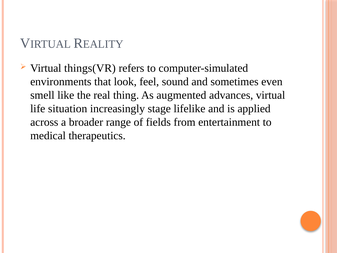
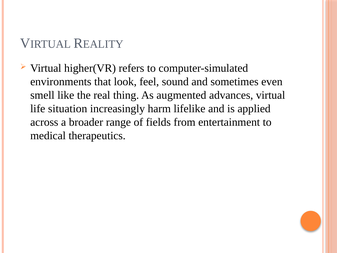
things(VR: things(VR -> higher(VR
stage: stage -> harm
